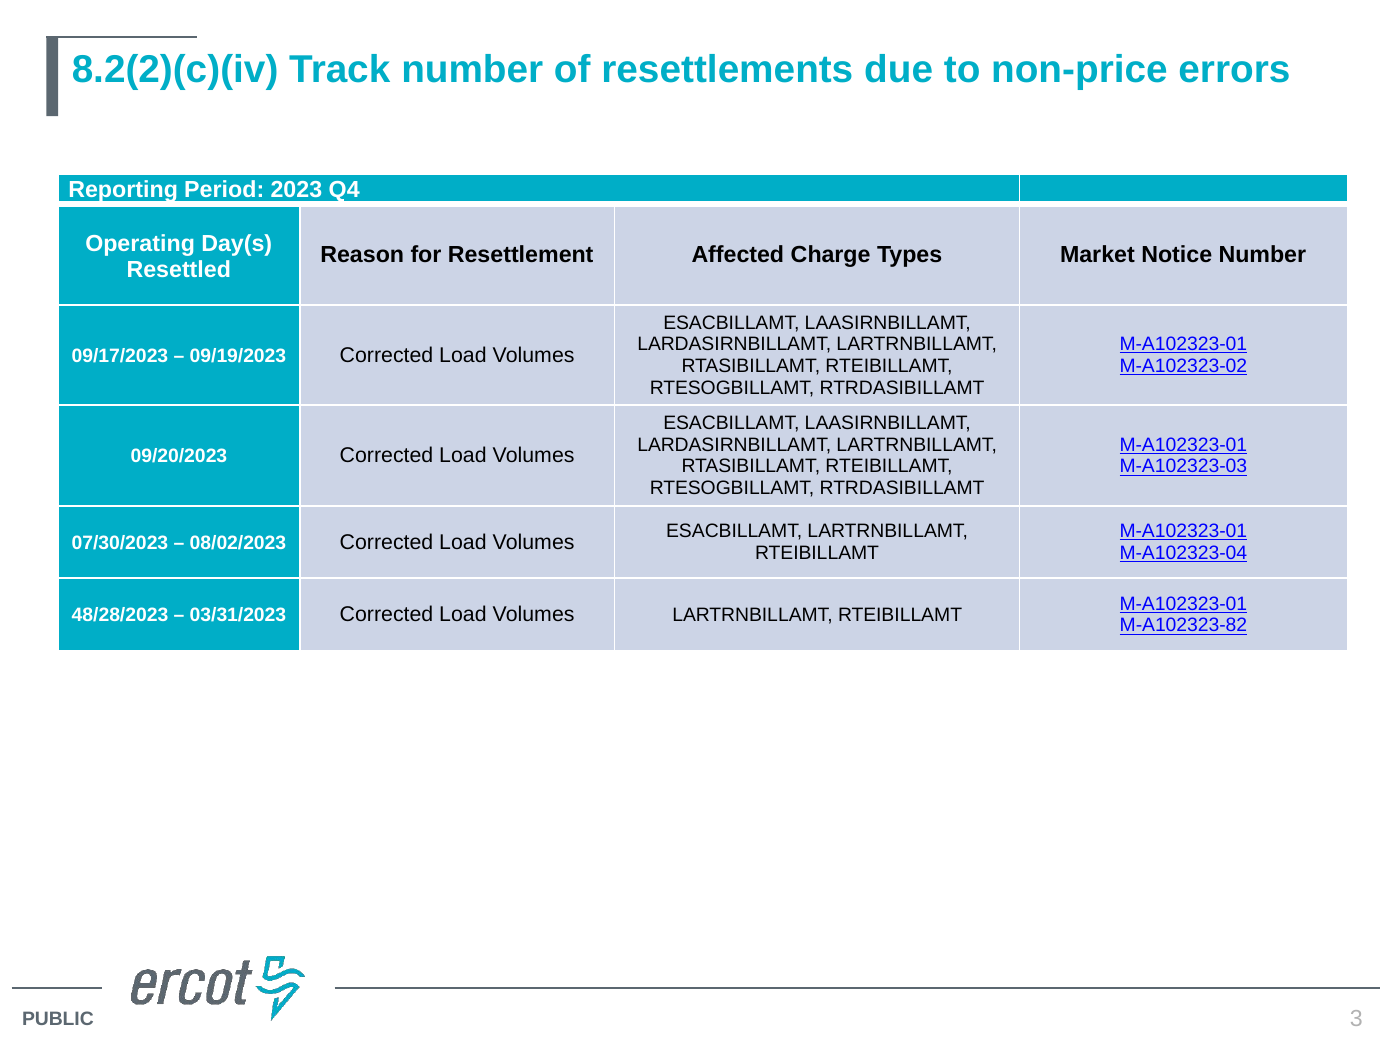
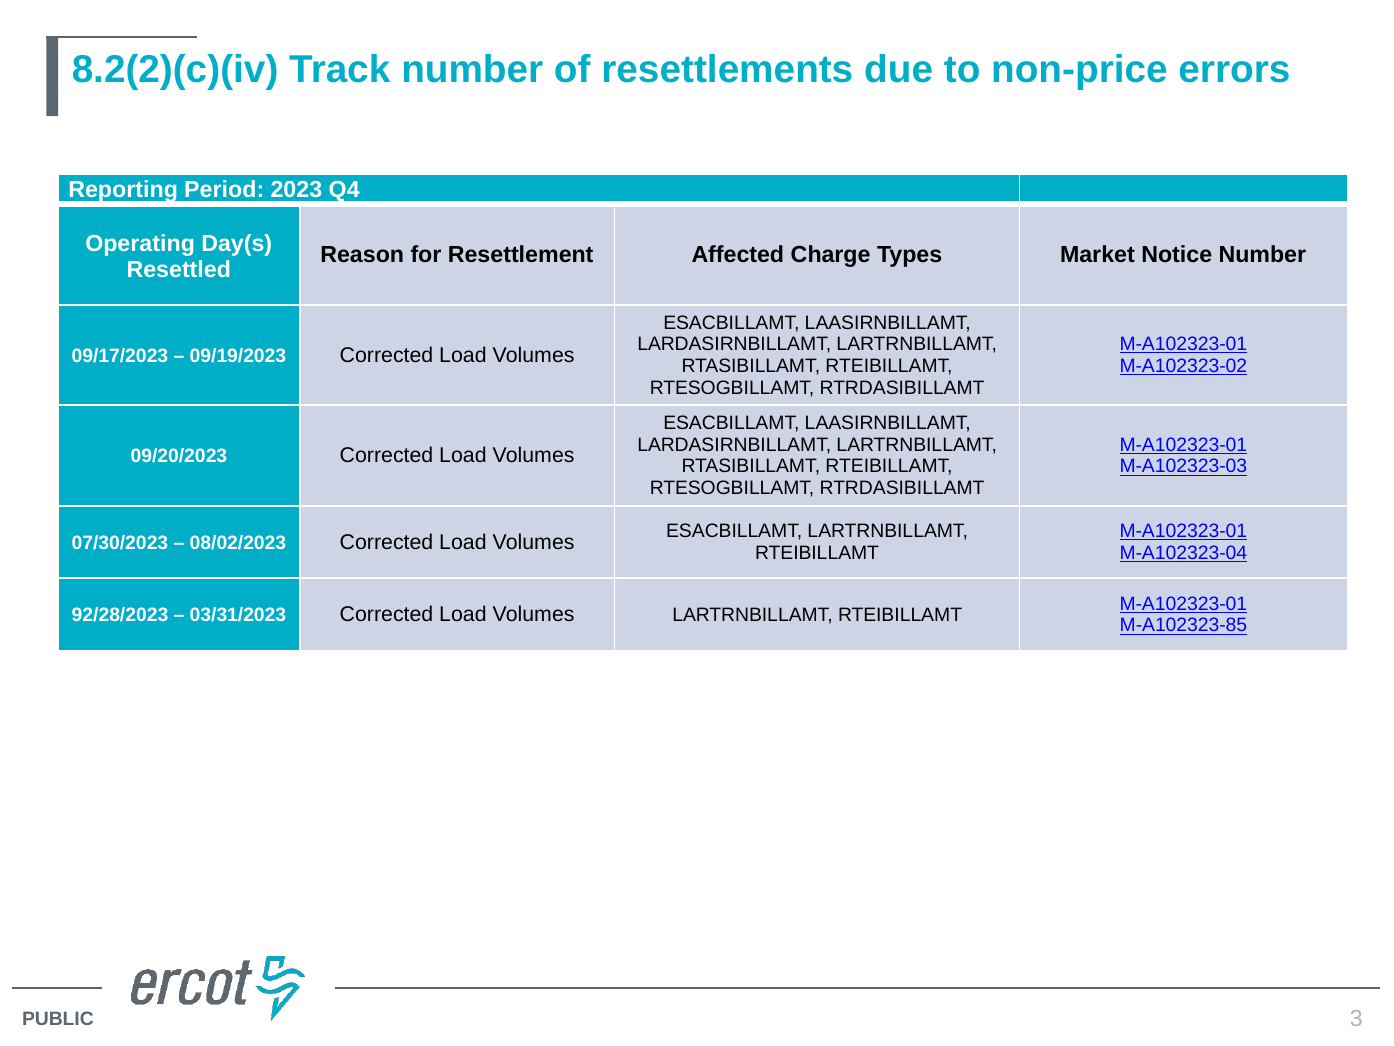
48/28/2023: 48/28/2023 -> 92/28/2023
M-A102323-82: M-A102323-82 -> M-A102323-85
